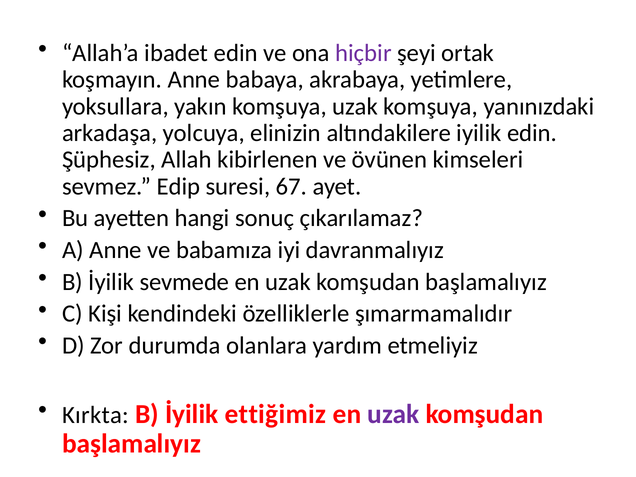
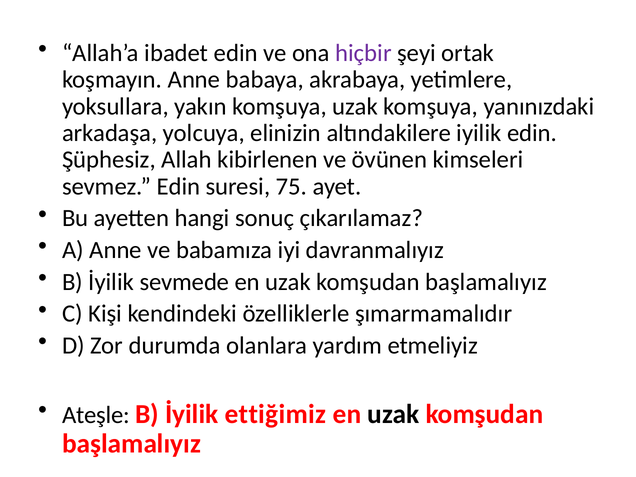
sevmez Edip: Edip -> Edin
67: 67 -> 75
Kırkta: Kırkta -> Ateşle
uzak at (393, 414) colour: purple -> black
